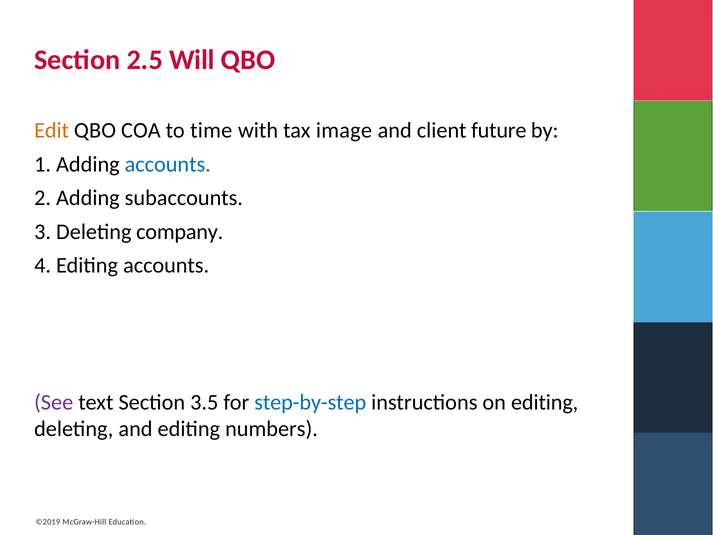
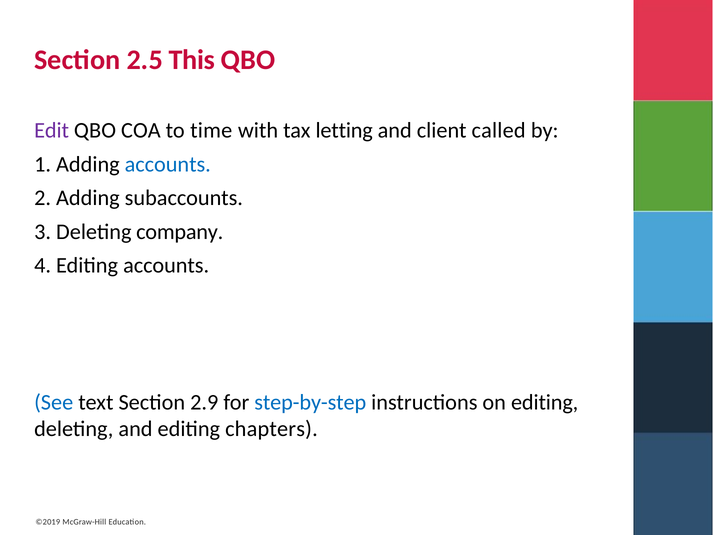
Will: Will -> This
Edit colour: orange -> purple
image: image -> letting
future: future -> called
See colour: purple -> blue
3.5: 3.5 -> 2.9
numbers: numbers -> chapters
